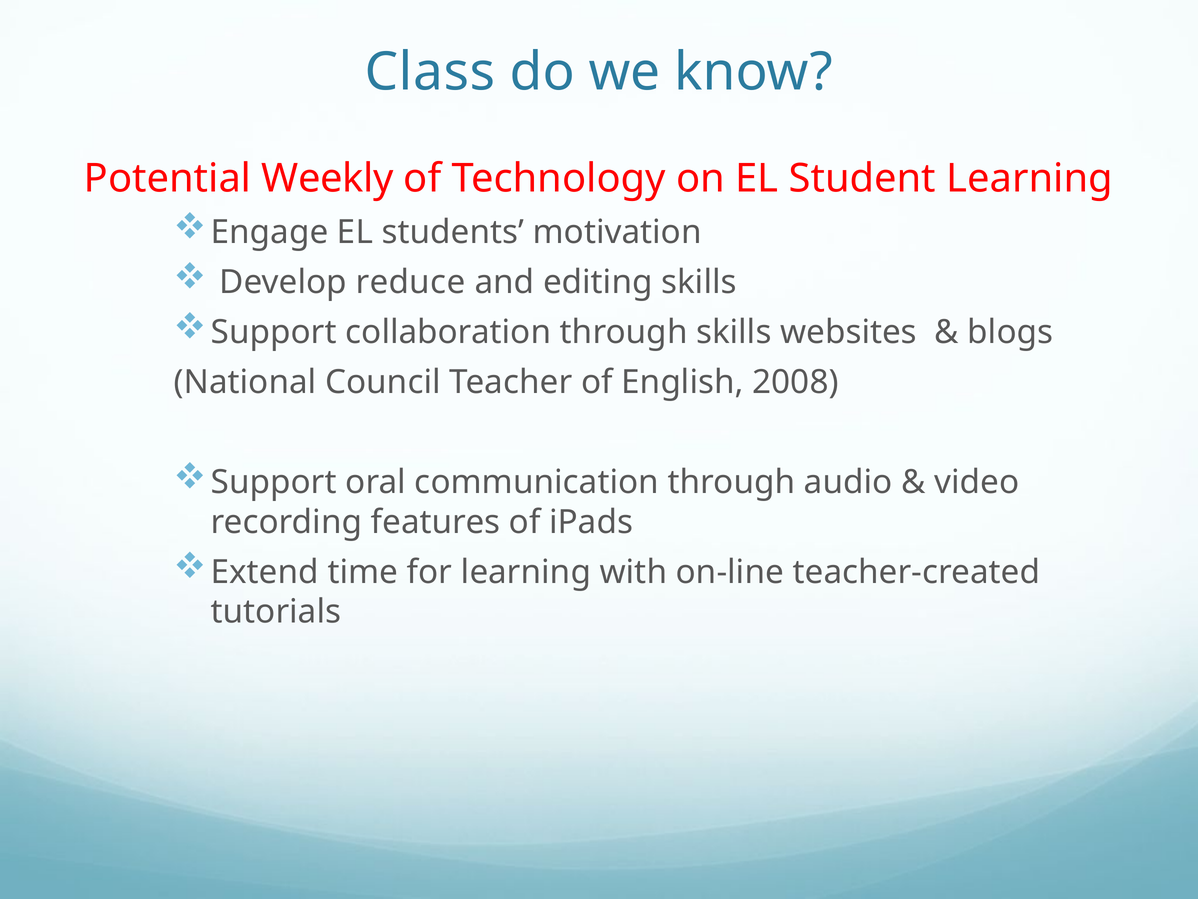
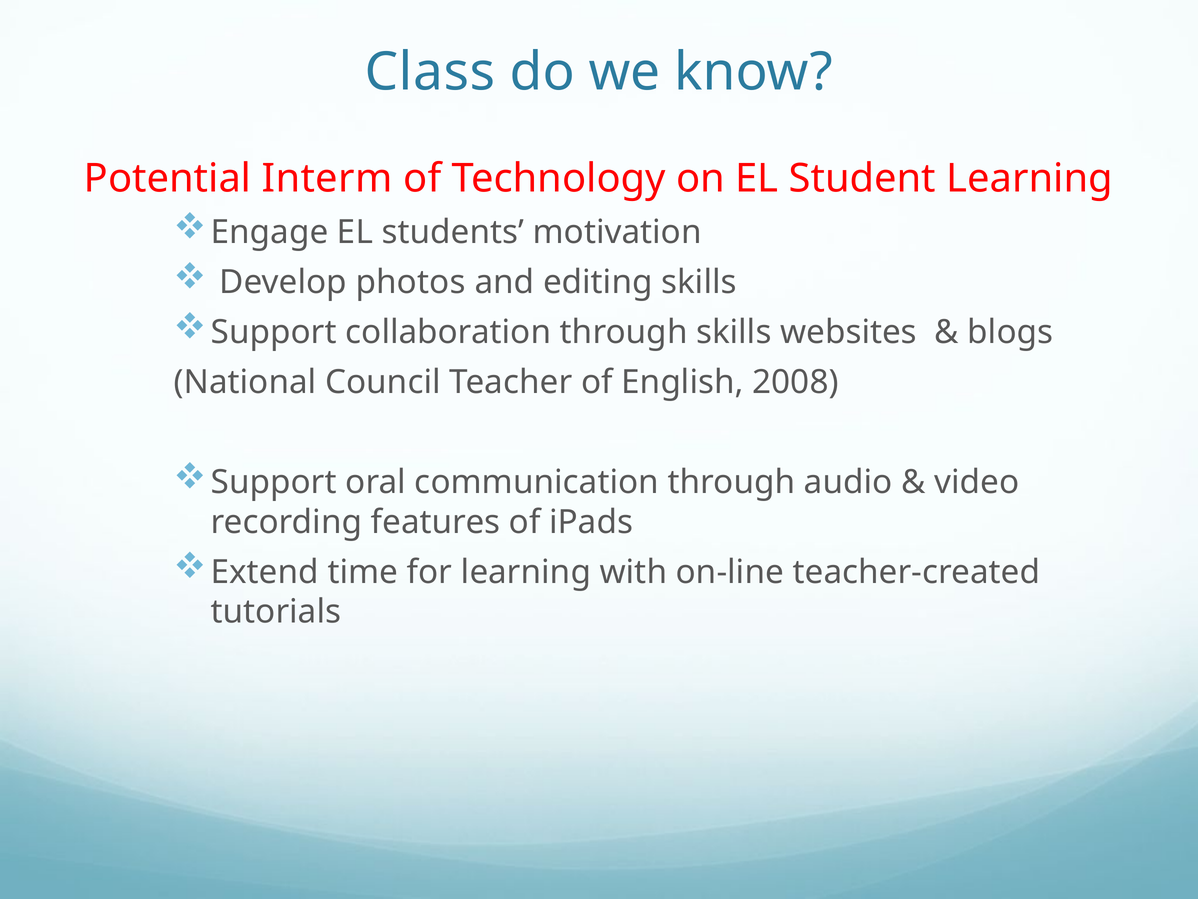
Weekly: Weekly -> Interm
reduce: reduce -> photos
